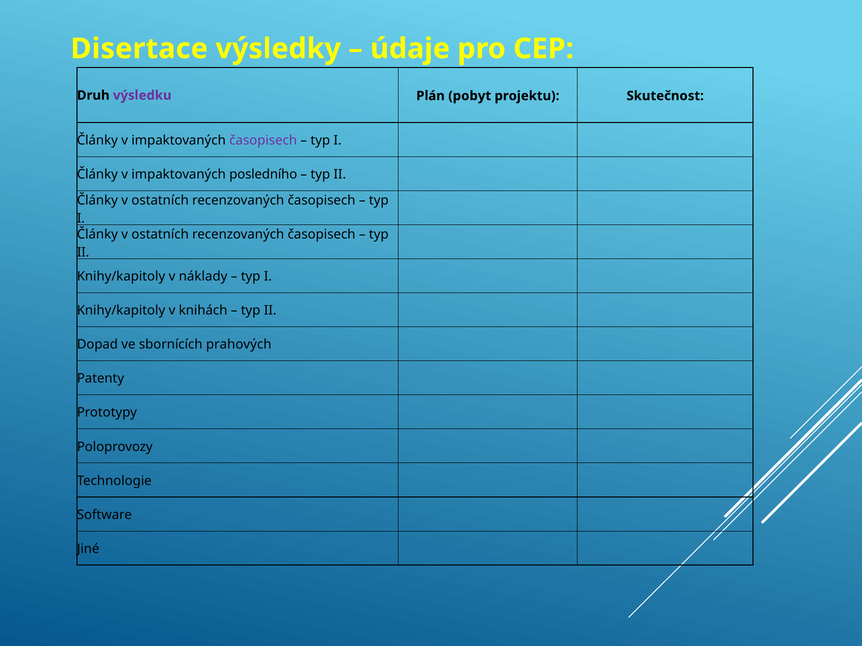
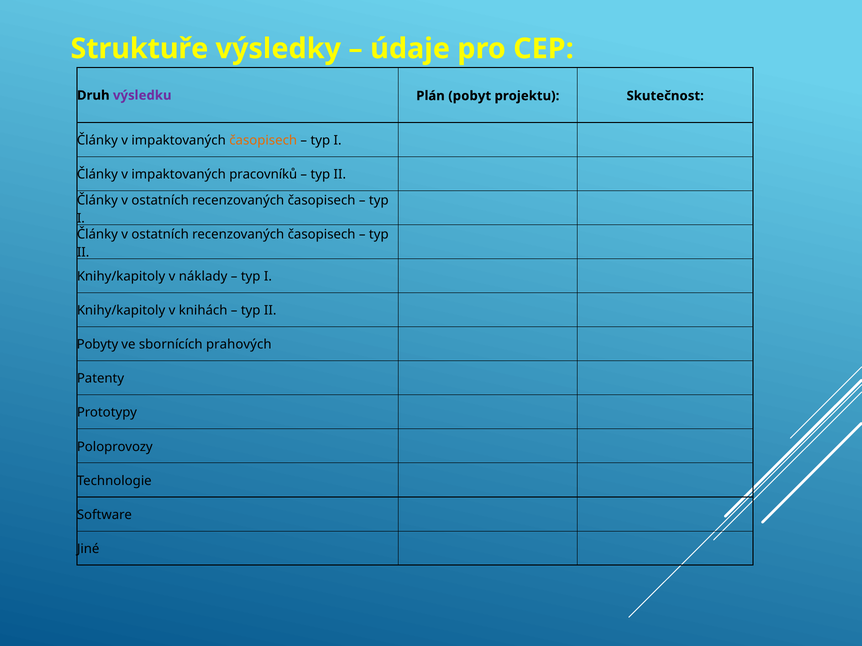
Disertace: Disertace -> Struktuře
časopisech at (263, 140) colour: purple -> orange
posledního: posledního -> pracovníků
Dopad: Dopad -> Pobyty
